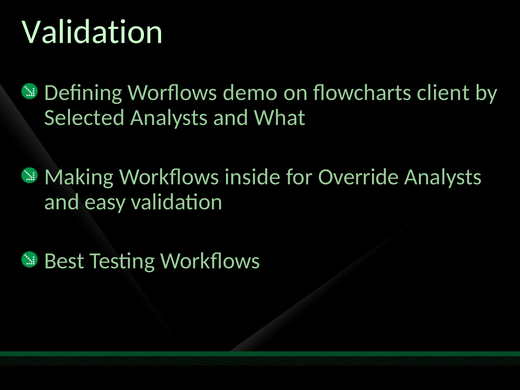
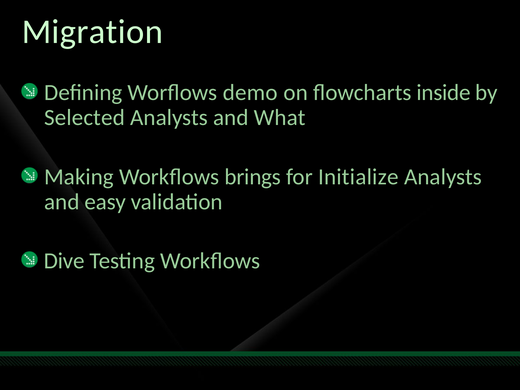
Validation at (93, 32): Validation -> Migration
client: client -> inside
inside: inside -> brings
Override: Override -> Initialize
Best: Best -> Dive
